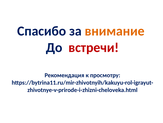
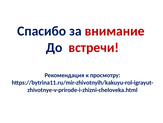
внимание colour: orange -> red
